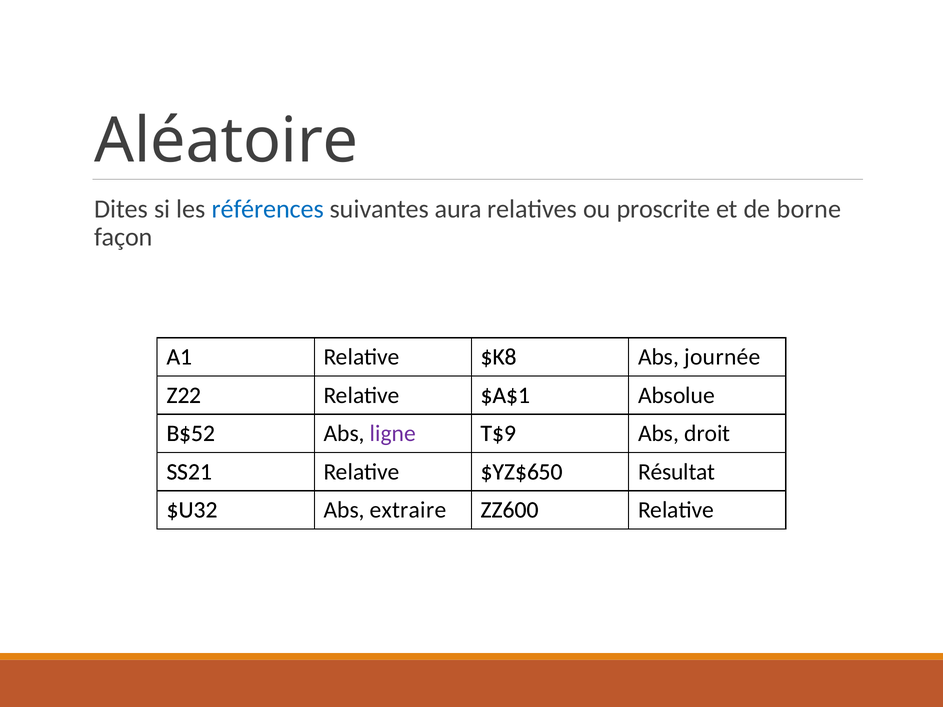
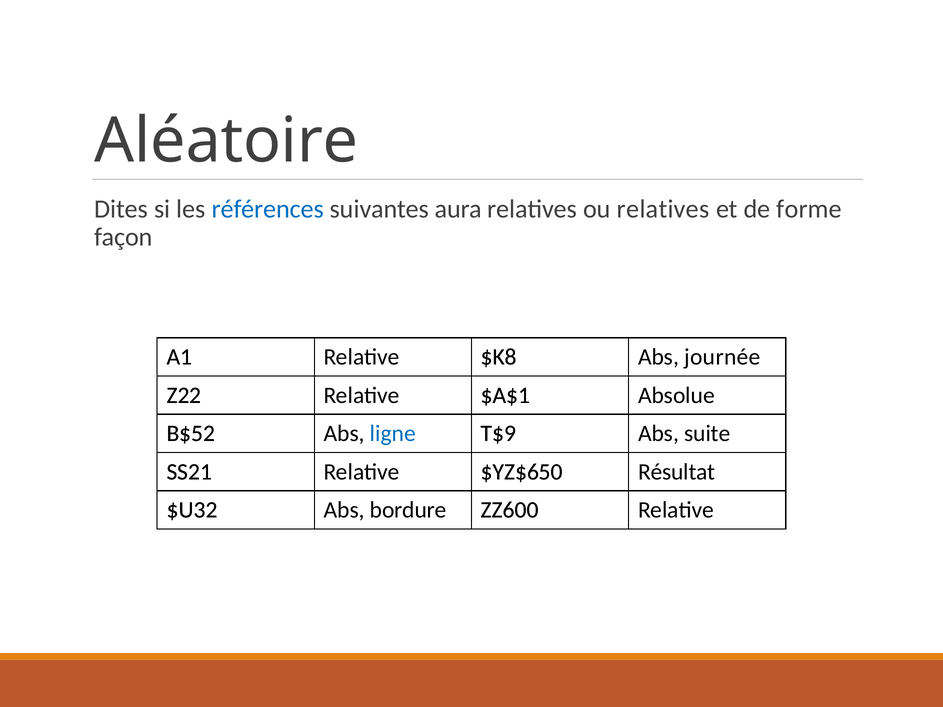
ou proscrite: proscrite -> relatives
borne: borne -> forme
ligne colour: purple -> blue
droit: droit -> suite
extraire: extraire -> bordure
